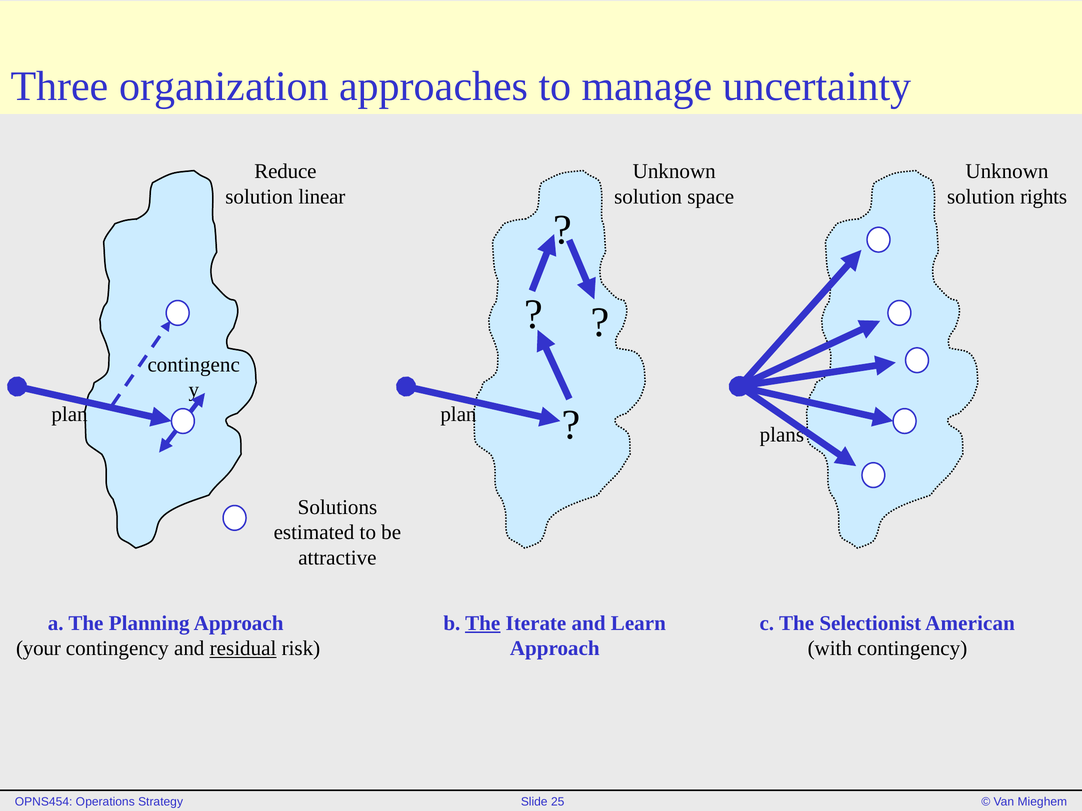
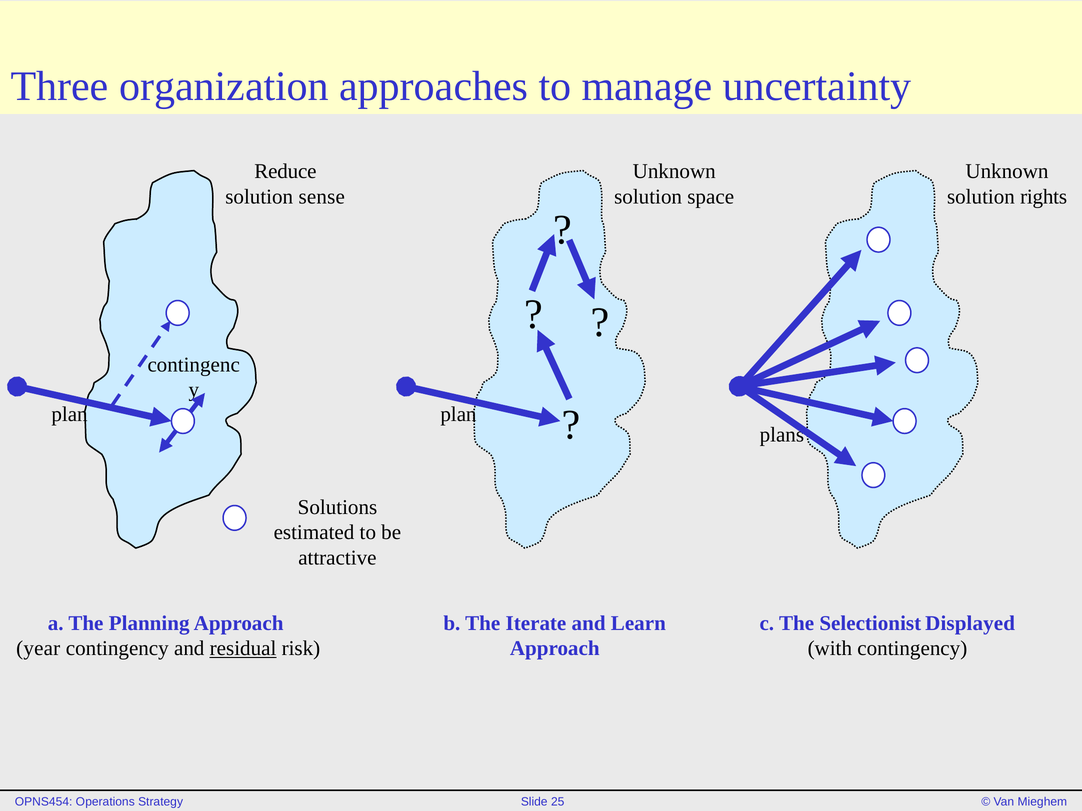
linear: linear -> sense
The at (483, 624) underline: present -> none
American: American -> Displayed
your: your -> year
